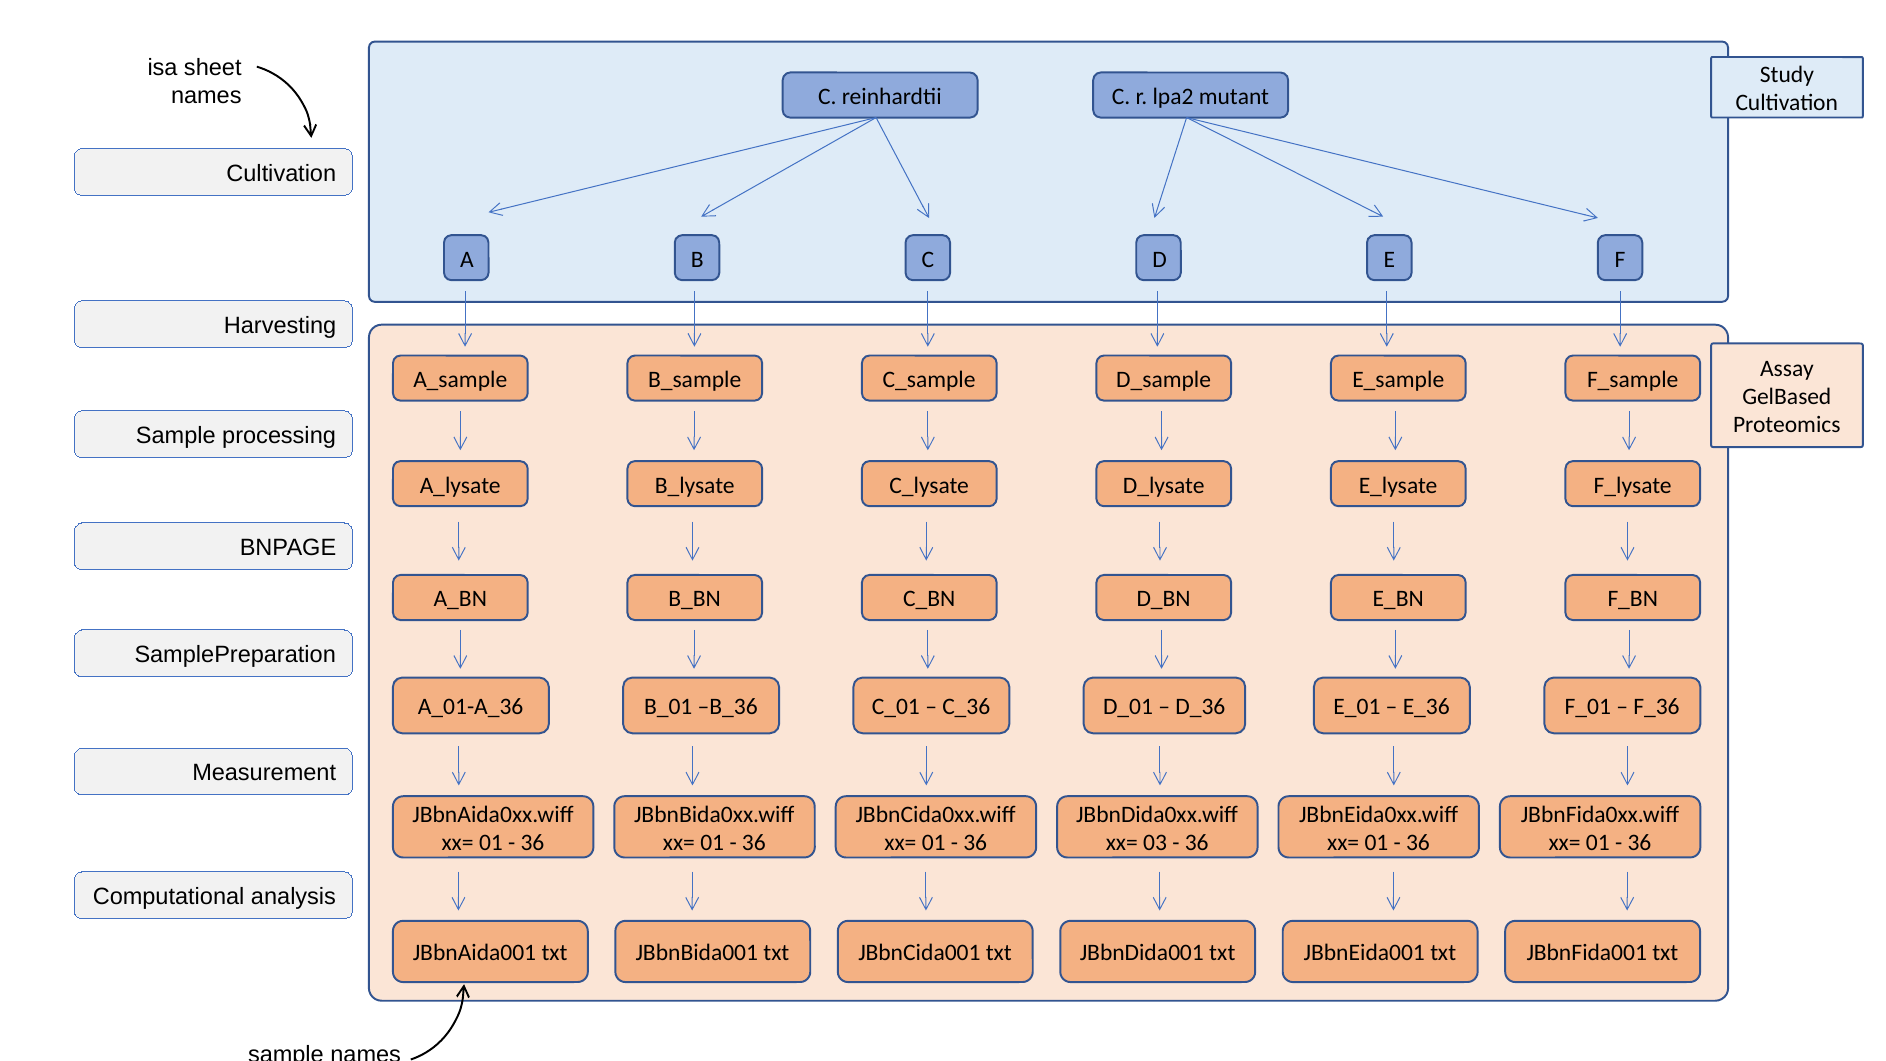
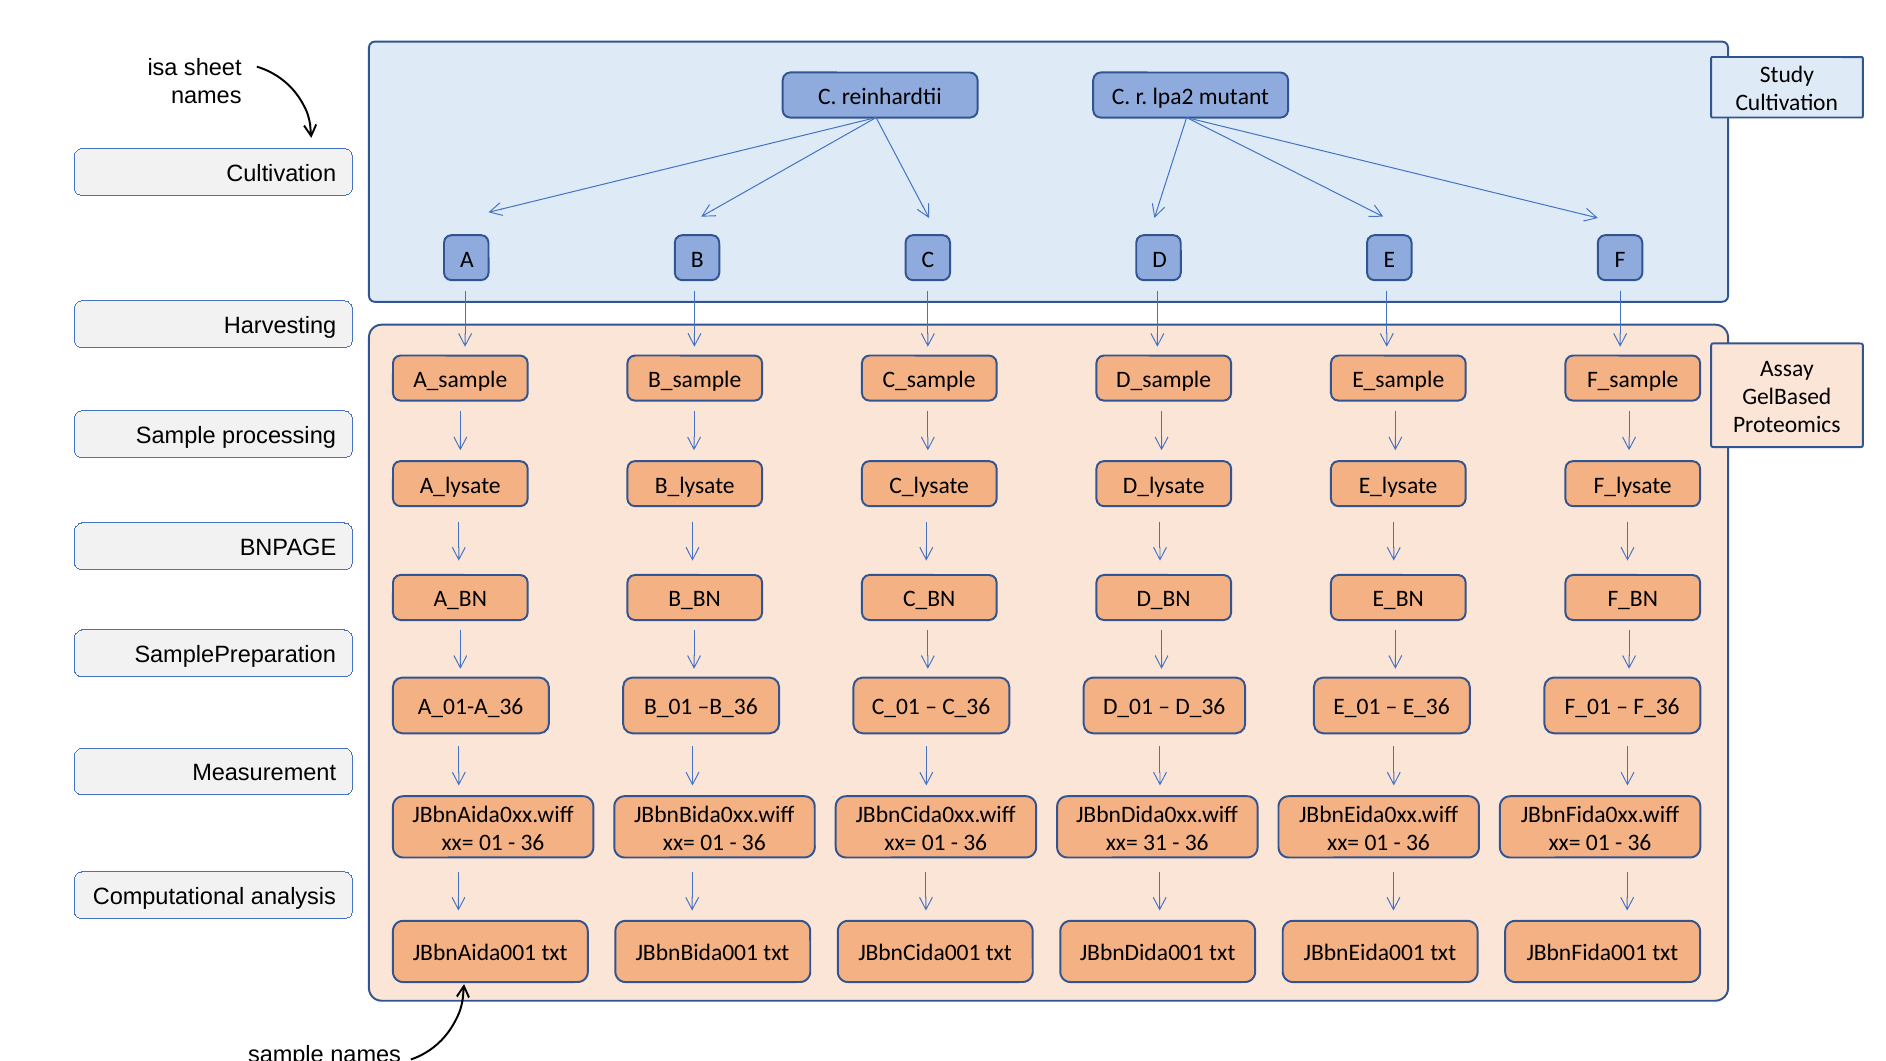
03: 03 -> 31
